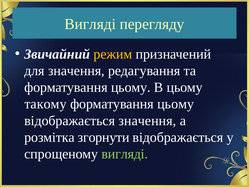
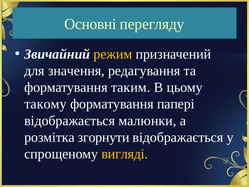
Вигляді at (90, 24): Вигляді -> Основні
цьому at (131, 87): цьому -> таким
цьому at (176, 104): цьому -> папері
відображається значення: значення -> малюнки
вигляді at (125, 154) colour: light green -> yellow
